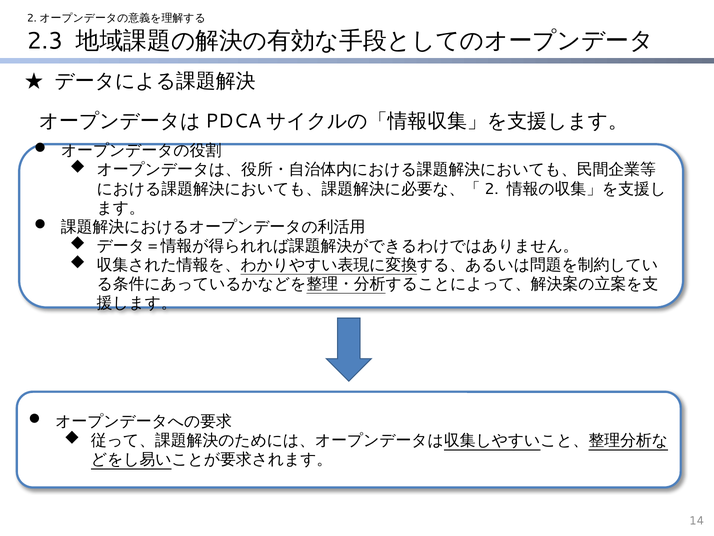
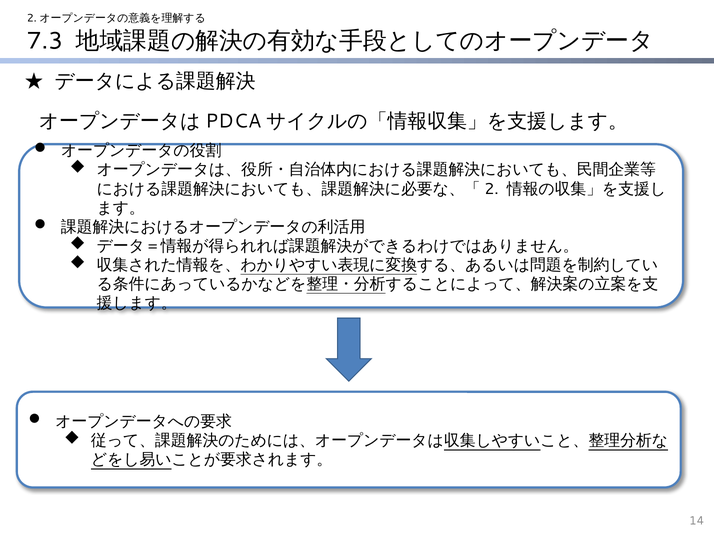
2.3: 2.3 -> 7.3
